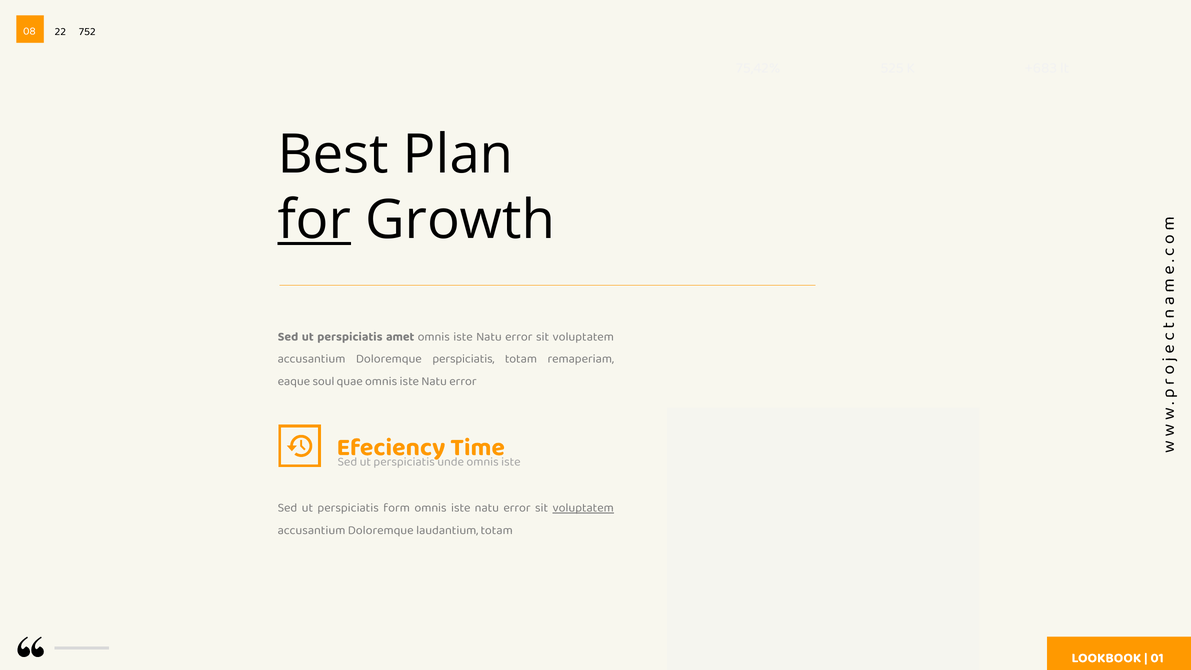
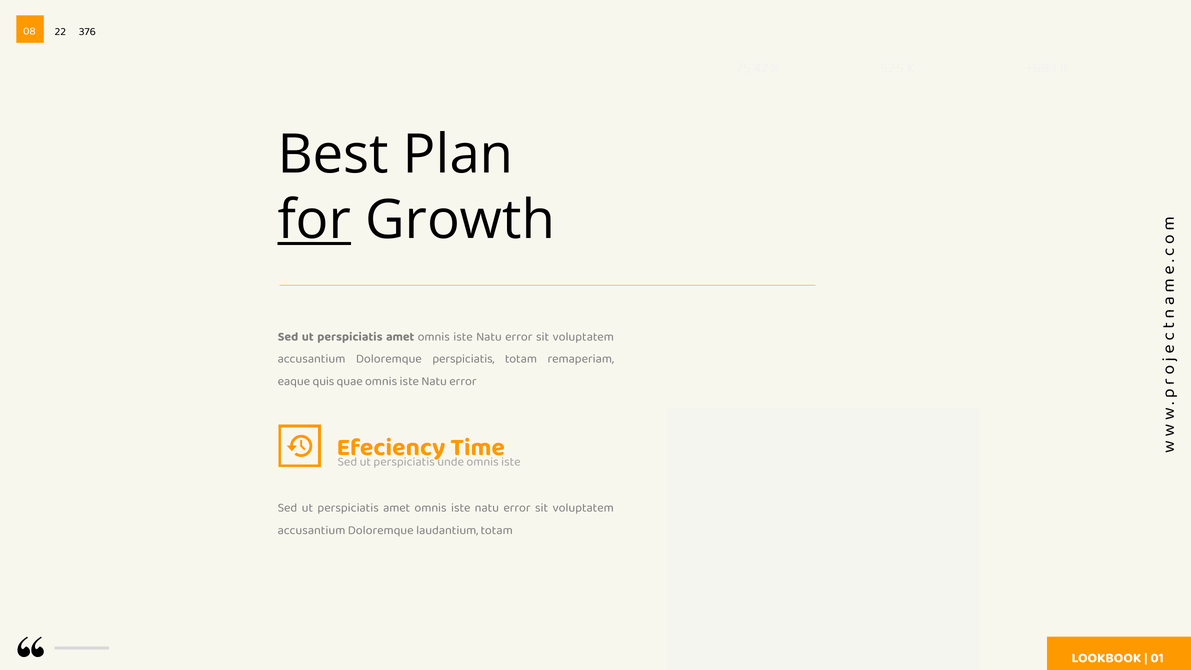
752: 752 -> 376
soul: soul -> quis
form at (397, 508): form -> amet
voluptatem at (583, 508) underline: present -> none
